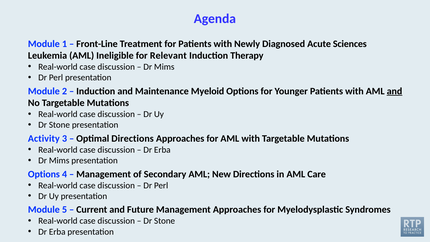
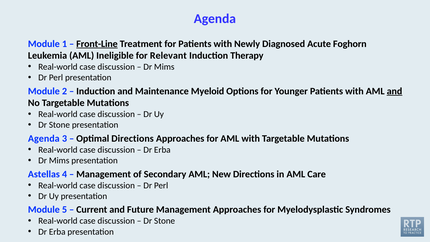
Front-Line underline: none -> present
Sciences: Sciences -> Foghorn
Activity at (44, 138): Activity -> Agenda
Options at (44, 174): Options -> Astellas
